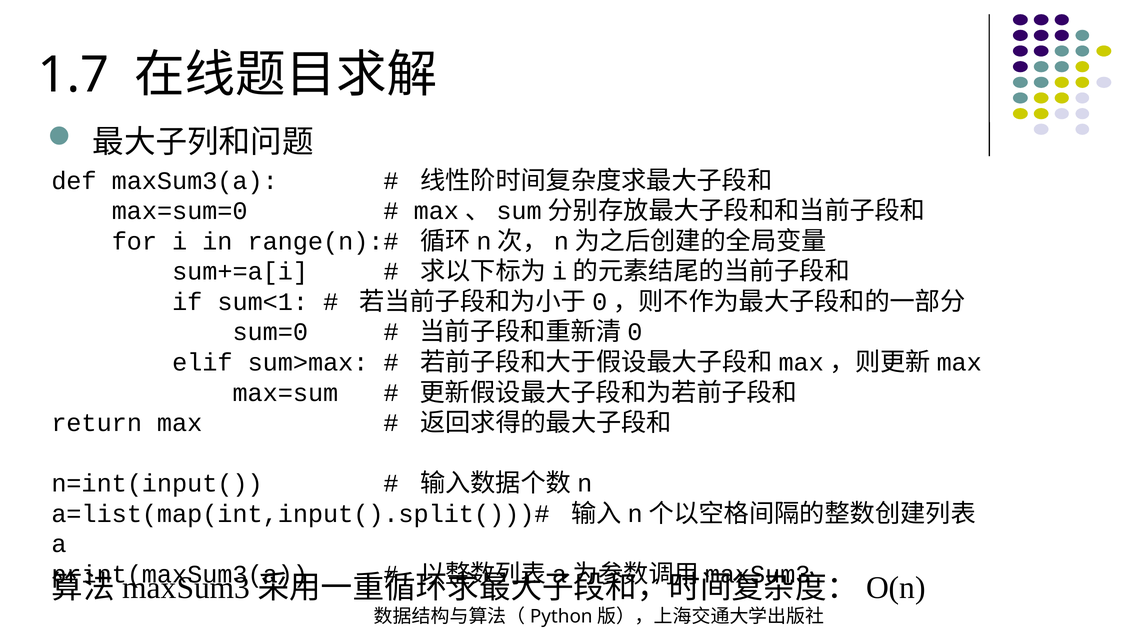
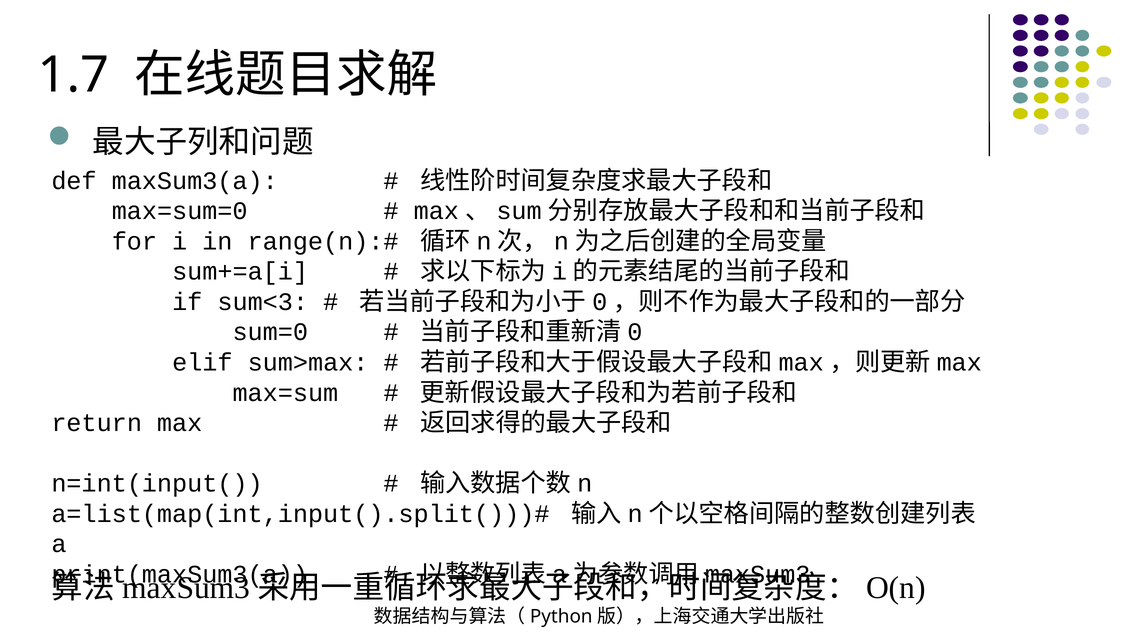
sum<1: sum<1 -> sum<3
